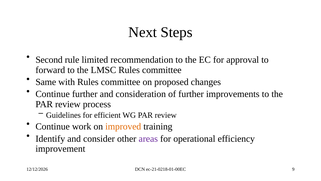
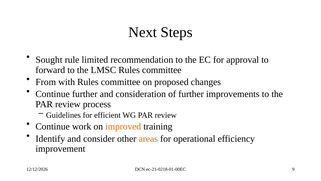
Second: Second -> Sought
Same: Same -> From
areas colour: purple -> orange
